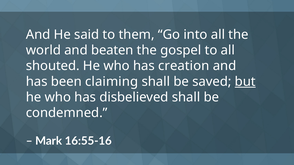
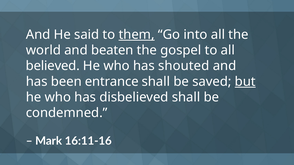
them underline: none -> present
shouted: shouted -> believed
creation: creation -> shouted
claiming: claiming -> entrance
16:55-16: 16:55-16 -> 16:11-16
